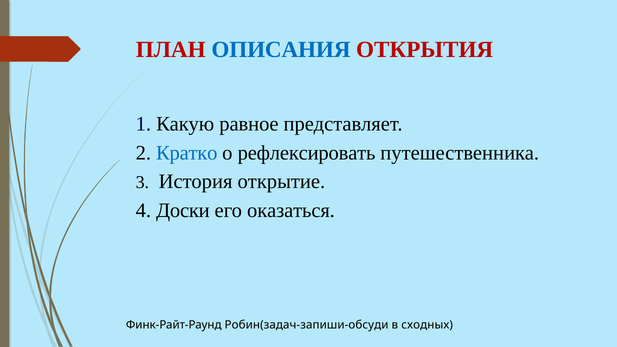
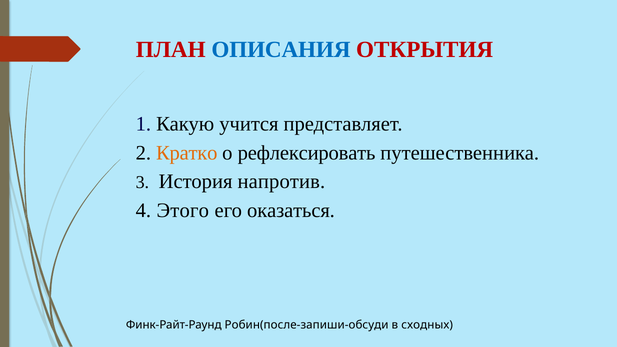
равное: равное -> учится
Кратко colour: blue -> orange
открытие: открытие -> напротив
Доски: Доски -> Этого
Робин(задач-запиши-обсуди: Робин(задач-запиши-обсуди -> Робин(после-запиши-обсуди
